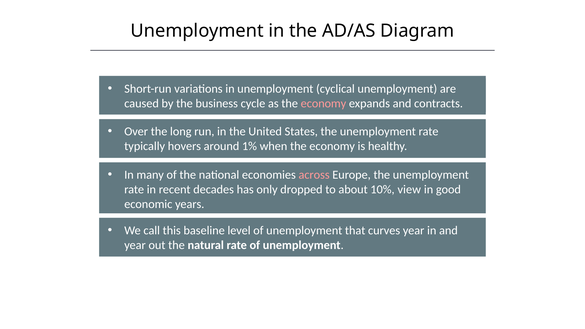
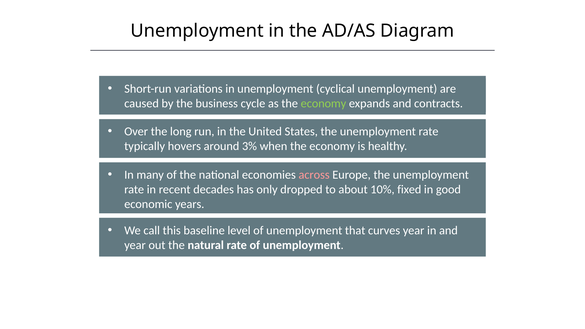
economy at (323, 103) colour: pink -> light green
1%: 1% -> 3%
view: view -> fixed
